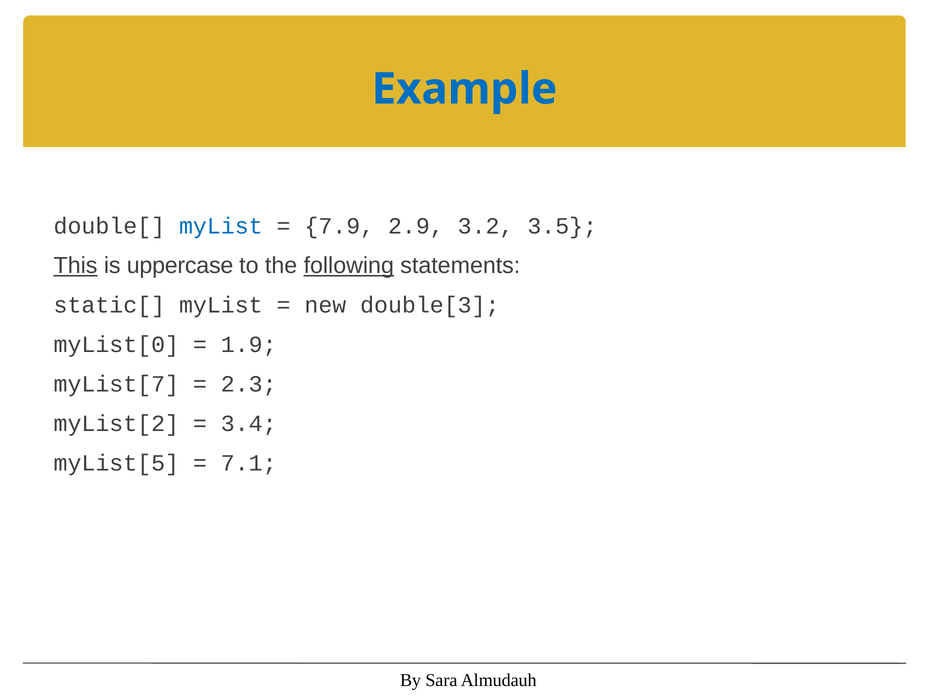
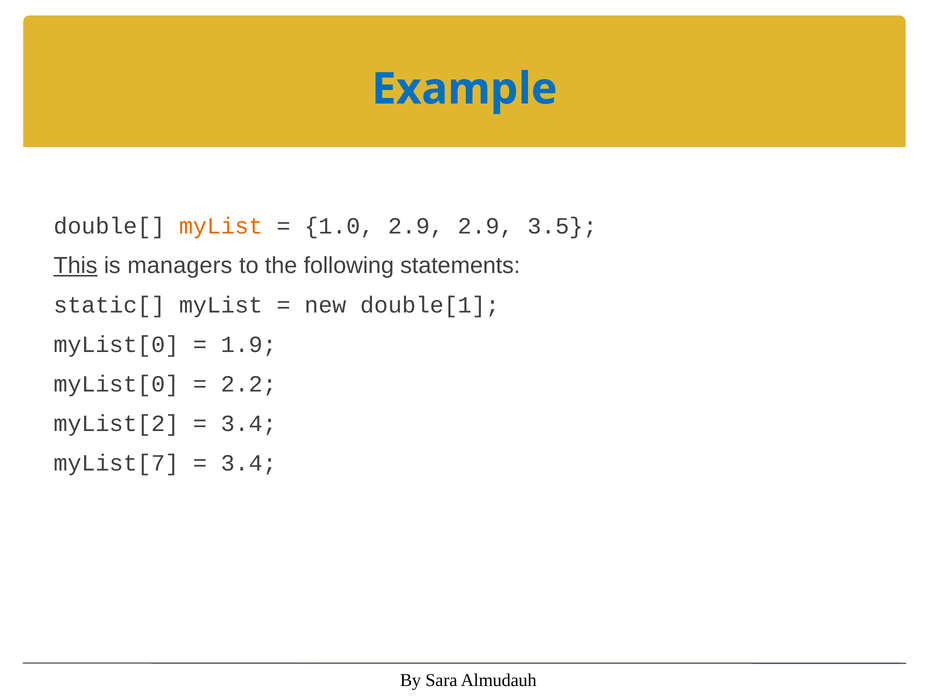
myList at (221, 226) colour: blue -> orange
7.9: 7.9 -> 1.0
2.9 3.2: 3.2 -> 2.9
uppercase: uppercase -> managers
following underline: present -> none
double[3: double[3 -> double[1
myList[7 at (116, 384): myList[7 -> myList[0
2.3: 2.3 -> 2.2
myList[5: myList[5 -> myList[7
7.1 at (249, 463): 7.1 -> 3.4
